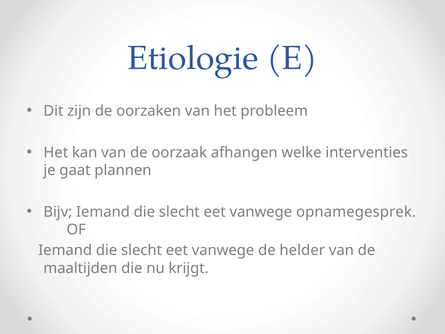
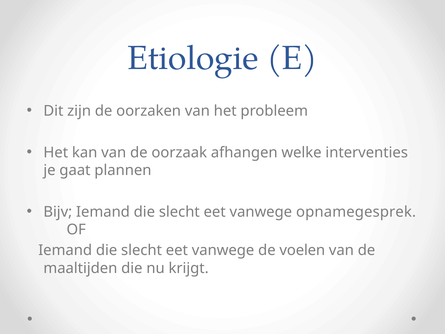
helder: helder -> voelen
